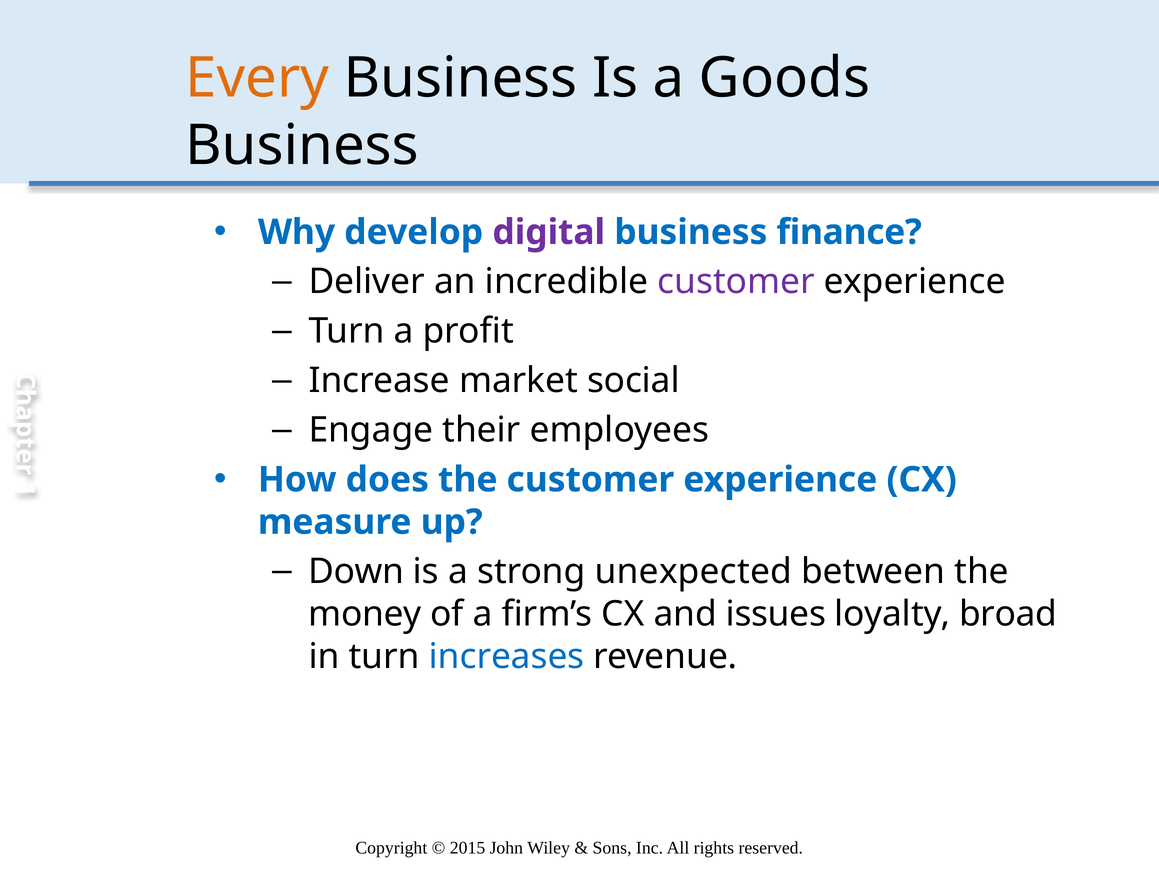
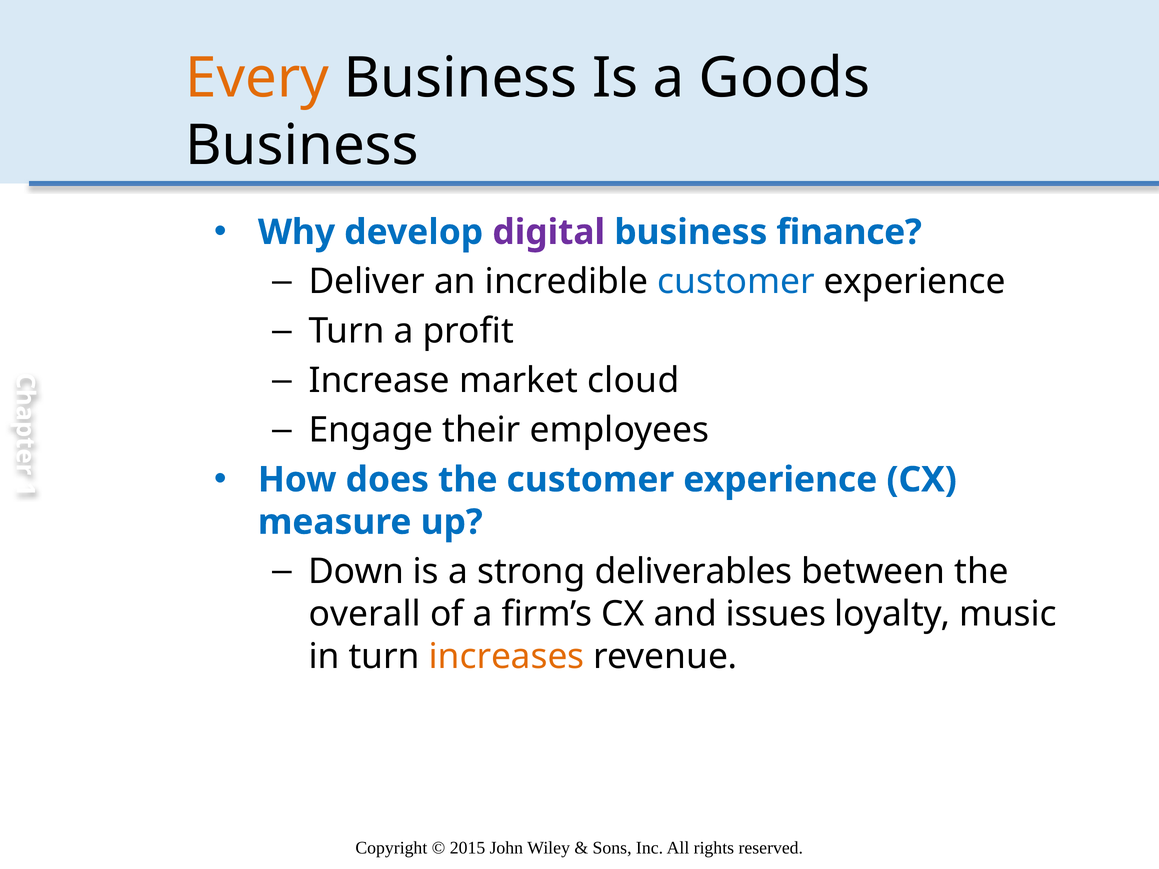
customer at (736, 282) colour: purple -> blue
social: social -> cloud
unexpected: unexpected -> deliverables
money: money -> overall
broad: broad -> music
increases colour: blue -> orange
